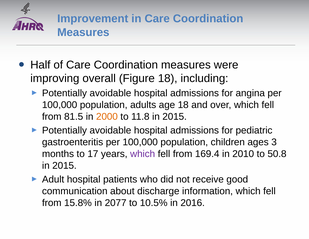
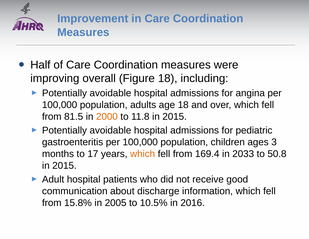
which at (143, 154) colour: purple -> orange
2010: 2010 -> 2033
2077: 2077 -> 2005
